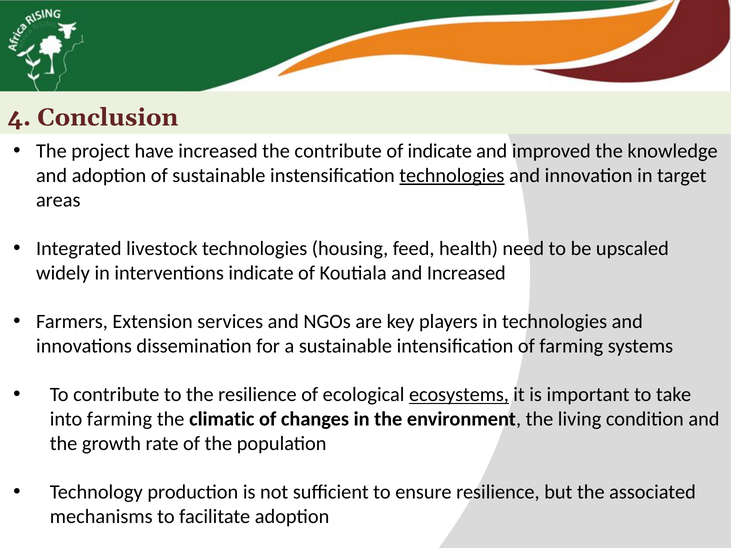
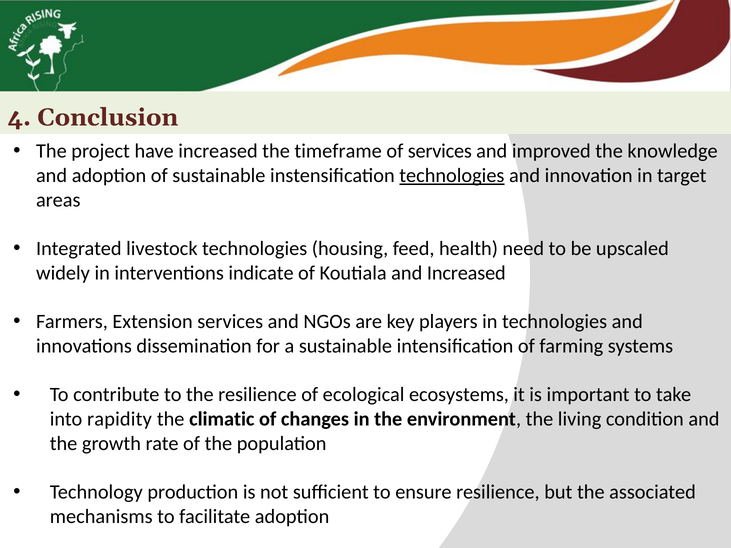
the contribute: contribute -> timeframe
of indicate: indicate -> services
ecosystems underline: present -> none
into farming: farming -> rapidity
